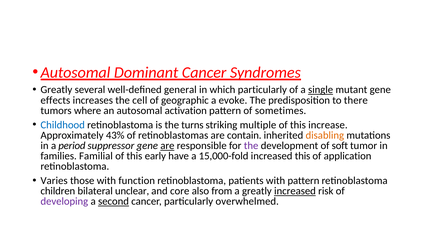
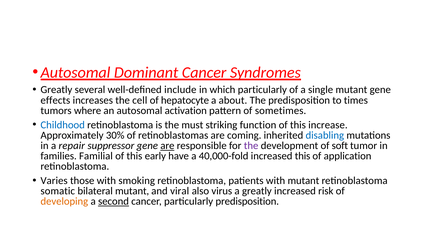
general: general -> include
single underline: present -> none
geographic: geographic -> hepatocyte
evoke: evoke -> about
there: there -> times
turns: turns -> must
multiple: multiple -> function
43%: 43% -> 30%
contain: contain -> coming
disabling colour: orange -> blue
period: period -> repair
15,000-fold: 15,000-fold -> 40,000-fold
function: function -> smoking
with pattern: pattern -> mutant
children: children -> somatic
bilateral unclear: unclear -> mutant
core: core -> viral
from: from -> virus
increased at (295, 191) underline: present -> none
developing colour: purple -> orange
particularly overwhelmed: overwhelmed -> predisposition
